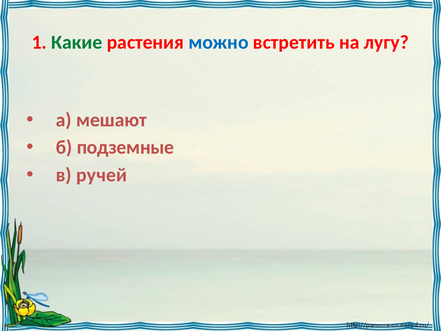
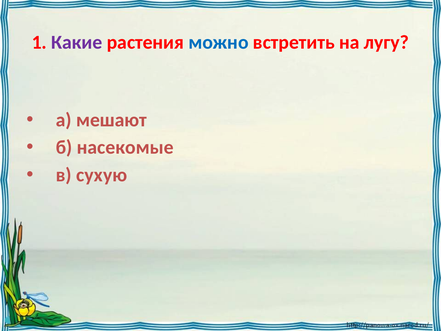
Какие colour: green -> purple
подземные: подземные -> насекомые
ручей: ручей -> сухую
